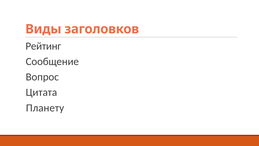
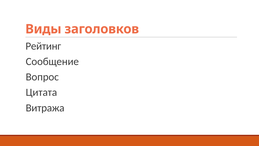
Планету: Планету -> Витража
